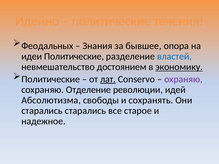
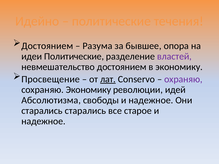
Феодальных at (47, 46): Феодальных -> Достоянием
Знания: Знания -> Разума
властей colour: blue -> purple
экономику at (179, 67) underline: present -> none
Политические at (51, 79): Политические -> Просвещение
сохраняю Отделение: Отделение -> Экономику
свободы и сохранять: сохранять -> надежное
